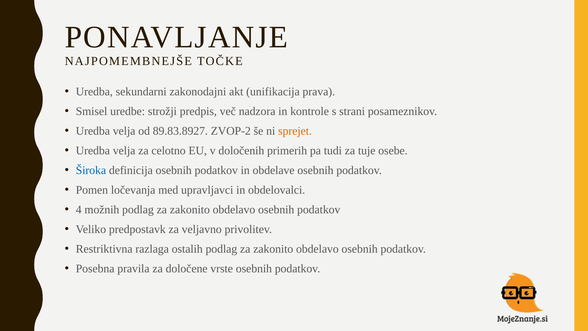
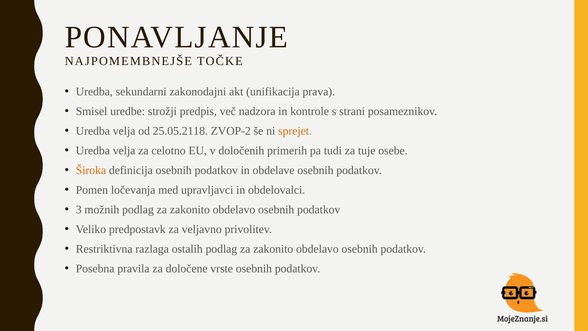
89.83.8927: 89.83.8927 -> 25.05.2118
Široka colour: blue -> orange
4: 4 -> 3
